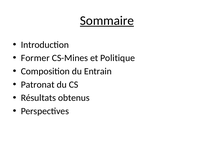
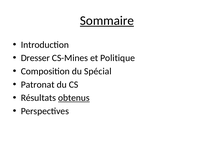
Former: Former -> Dresser
Entrain: Entrain -> Spécial
obtenus underline: none -> present
